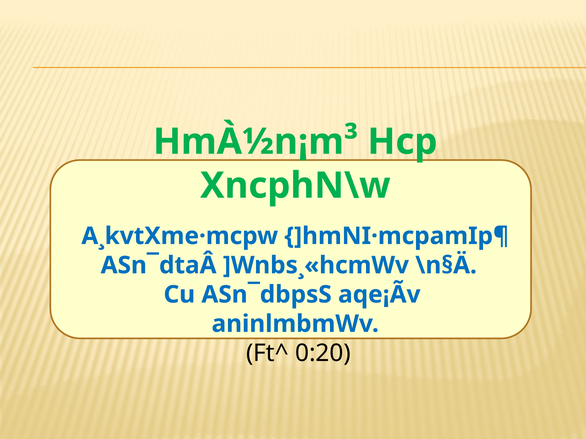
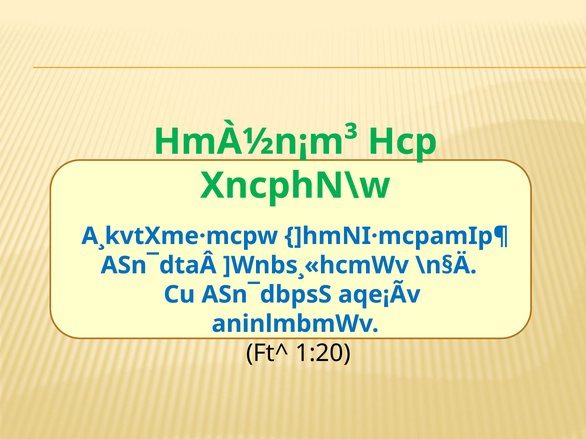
0:20: 0:20 -> 1:20
